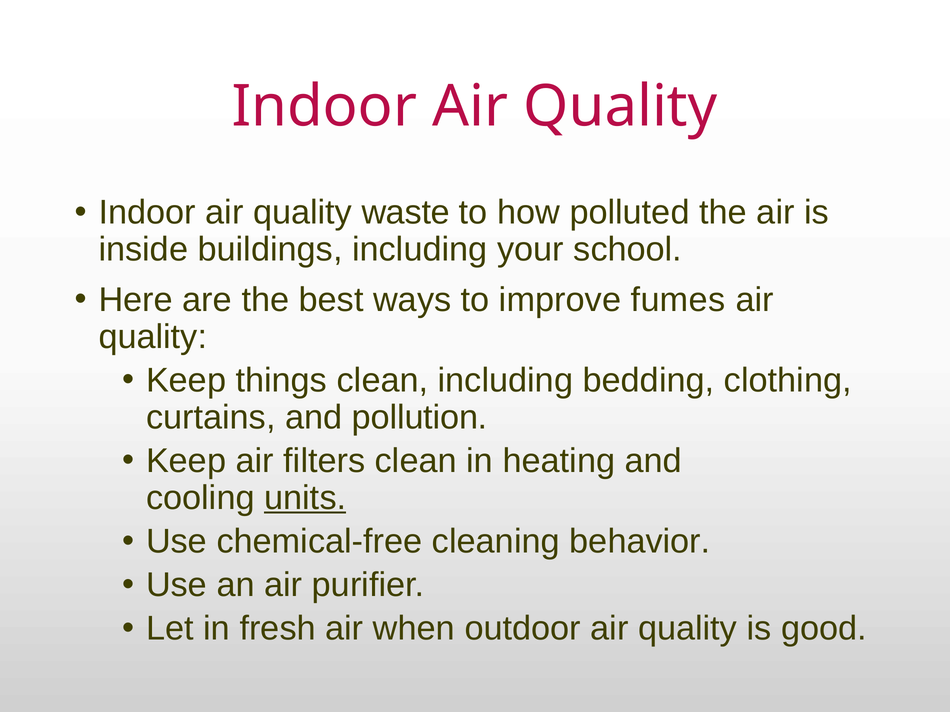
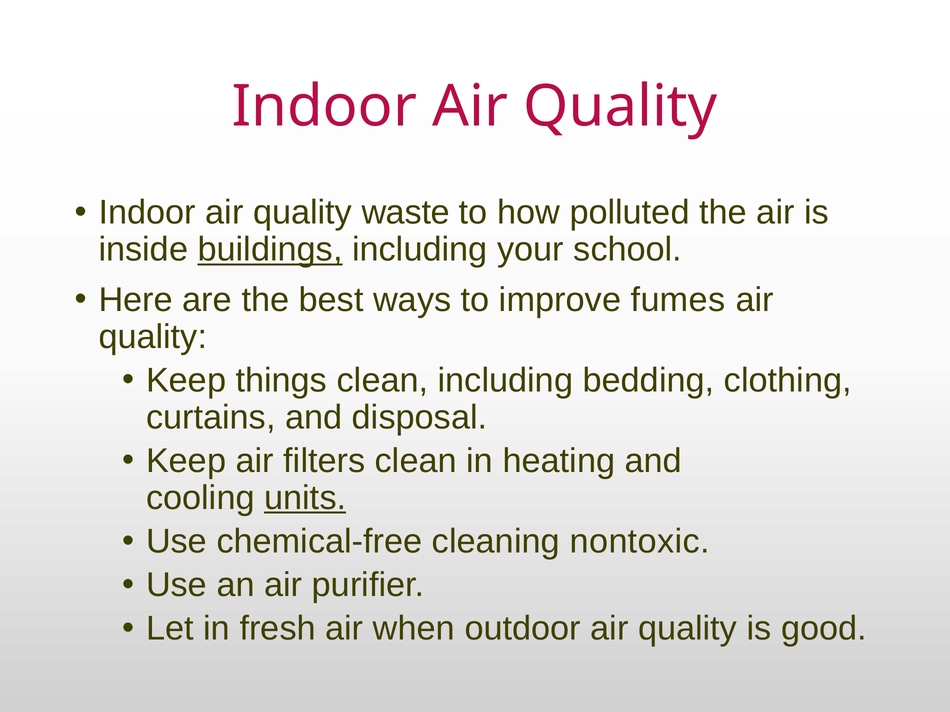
buildings underline: none -> present
pollution: pollution -> disposal
behavior: behavior -> nontoxic
